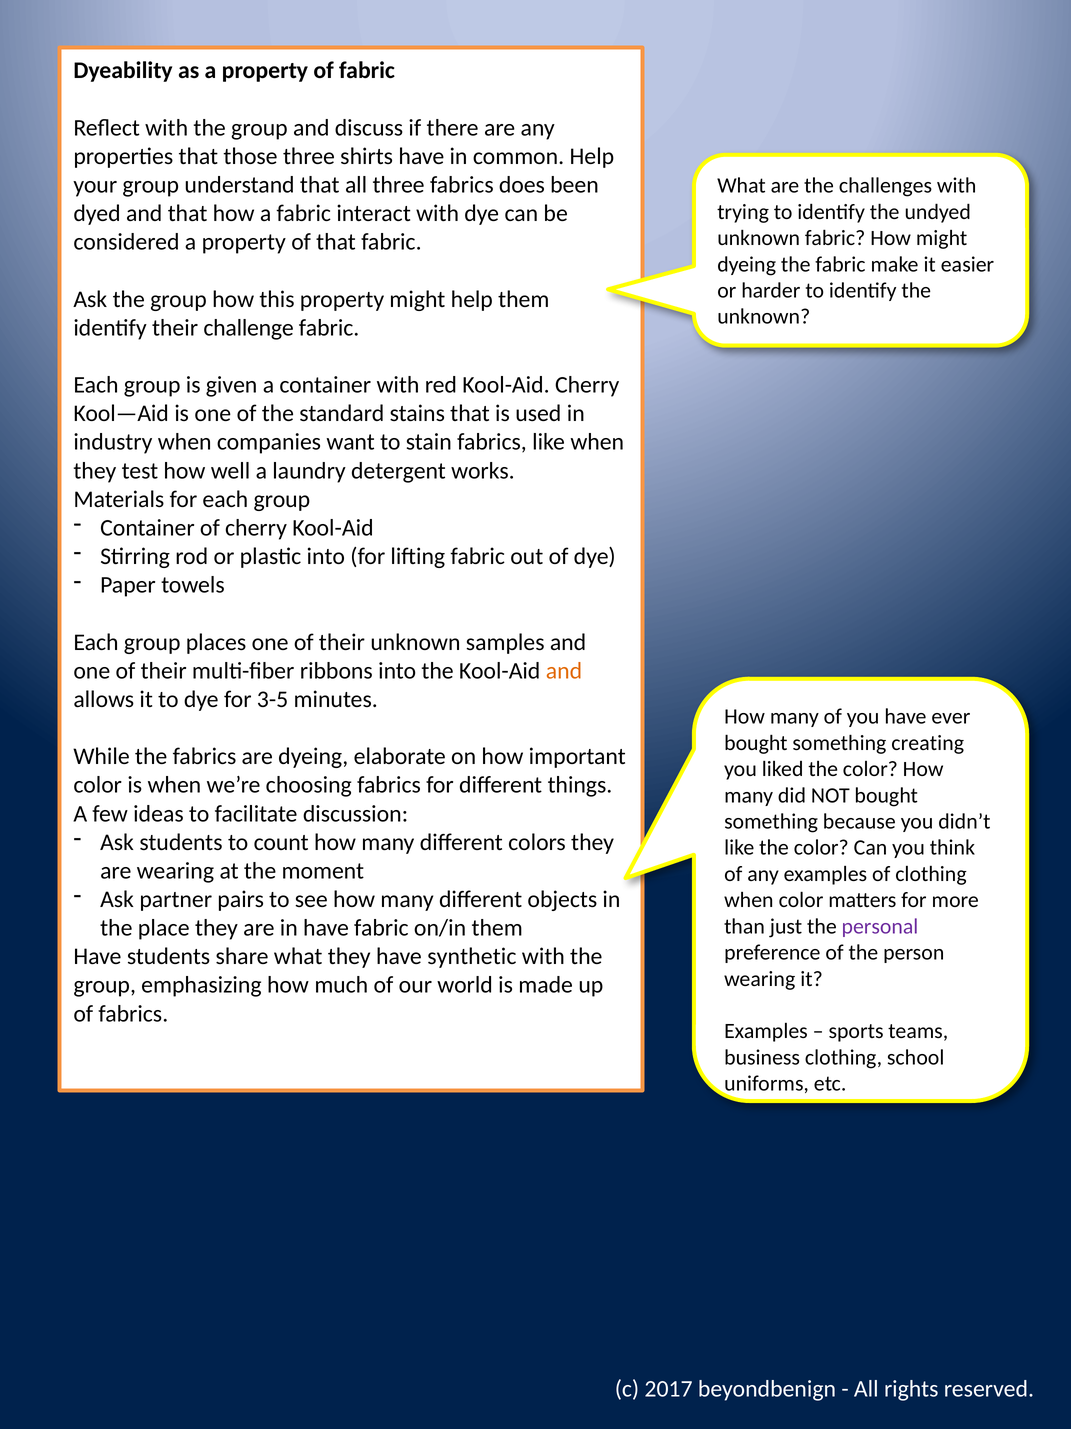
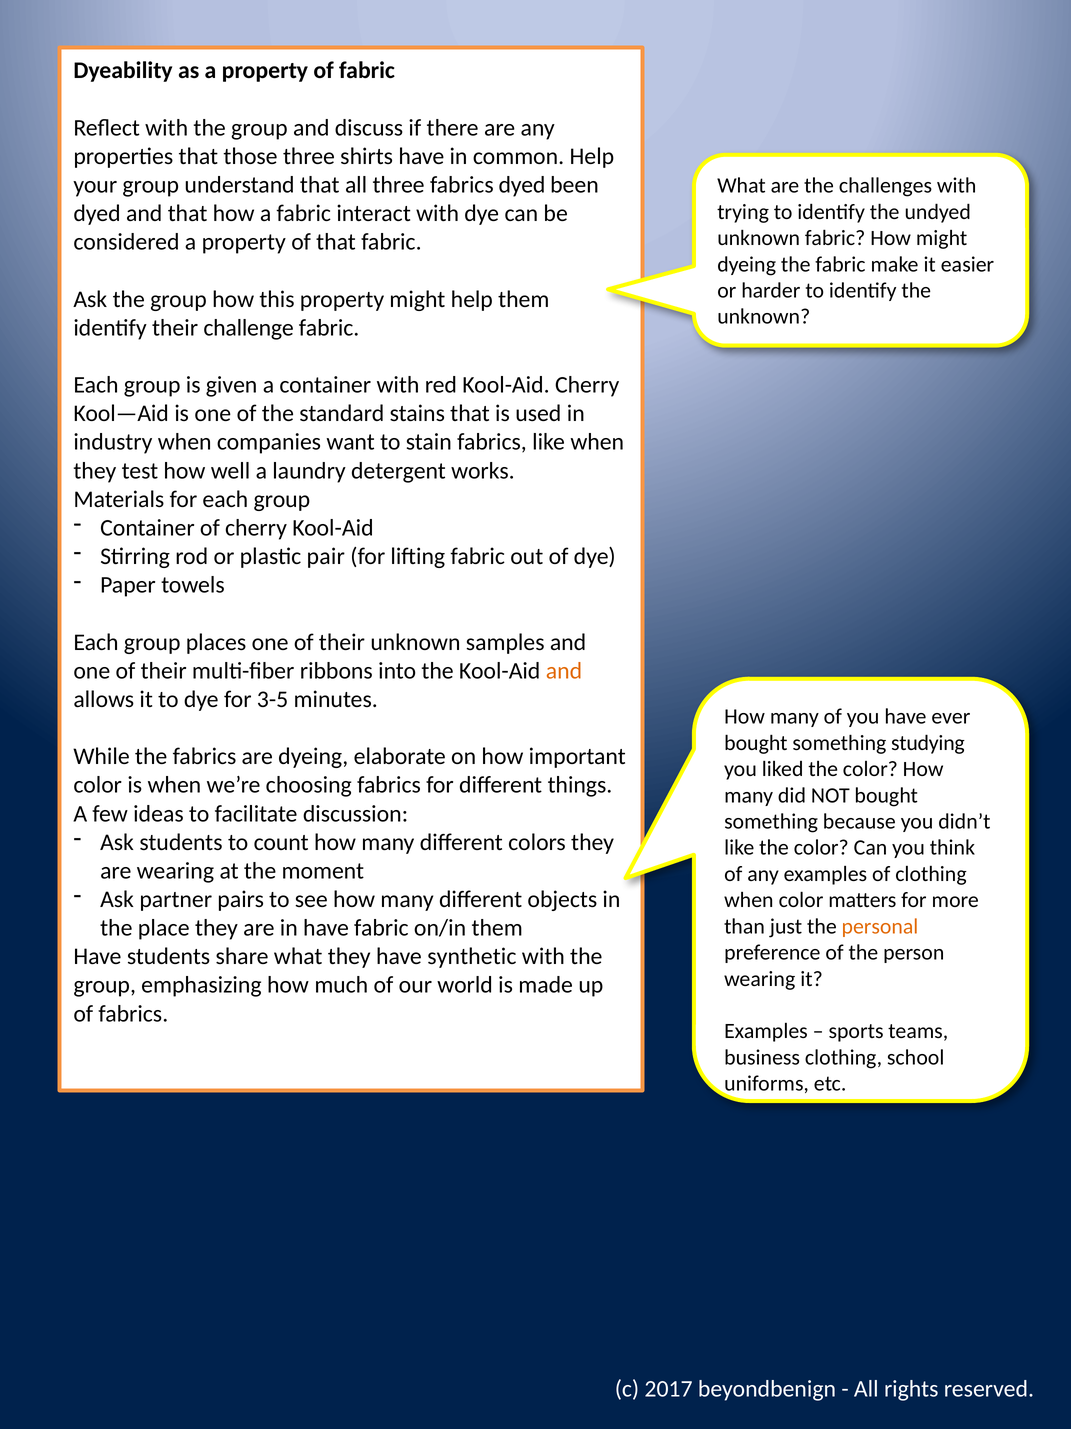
fabrics does: does -> dyed
plastic into: into -> pair
creating: creating -> studying
personal colour: purple -> orange
